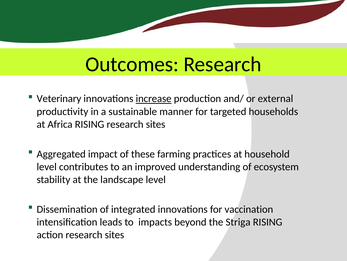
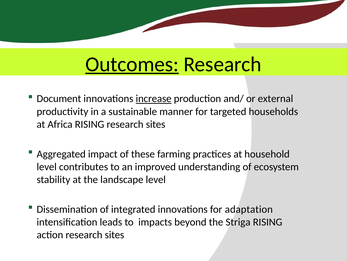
Outcomes underline: none -> present
Veterinary: Veterinary -> Document
vaccination: vaccination -> adaptation
